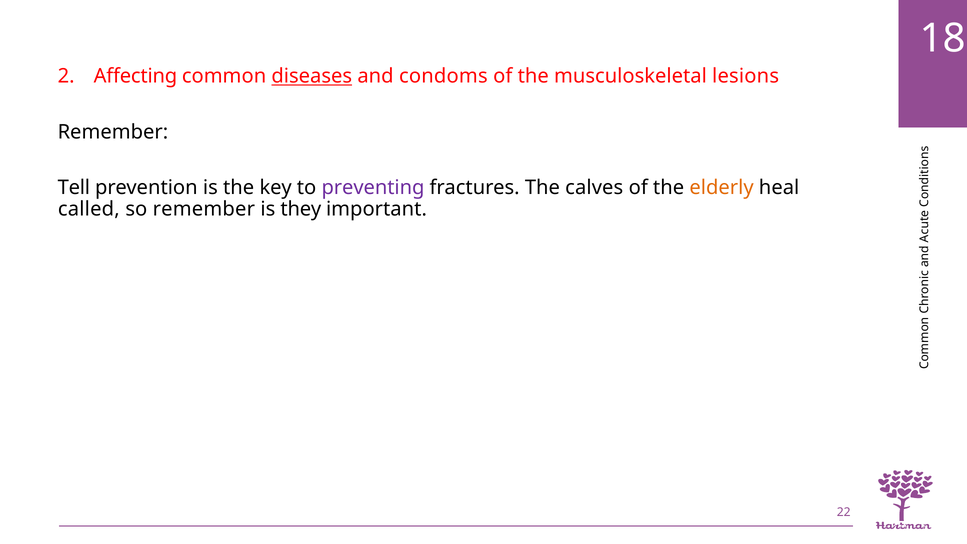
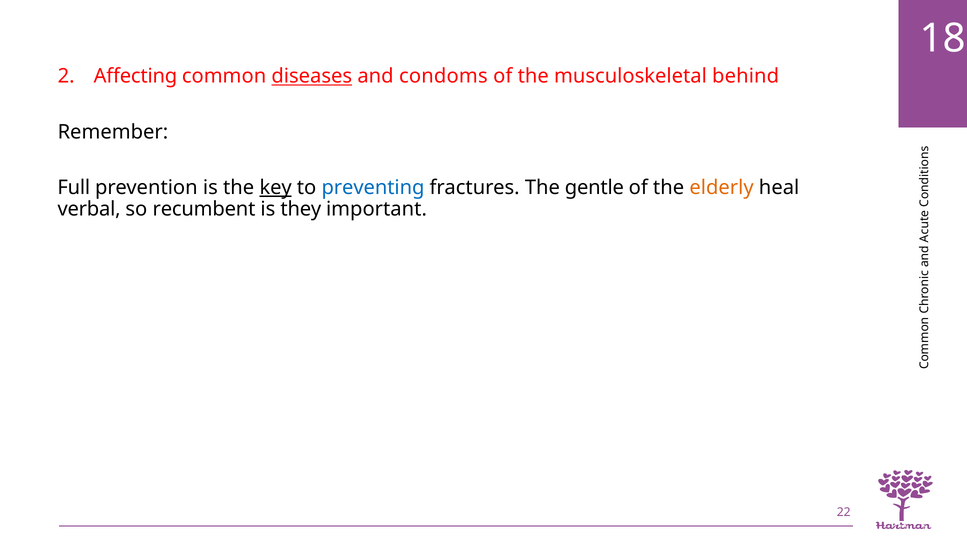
lesions: lesions -> behind
Tell: Tell -> Full
key underline: none -> present
preventing colour: purple -> blue
calves: calves -> gentle
called: called -> verbal
so remember: remember -> recumbent
